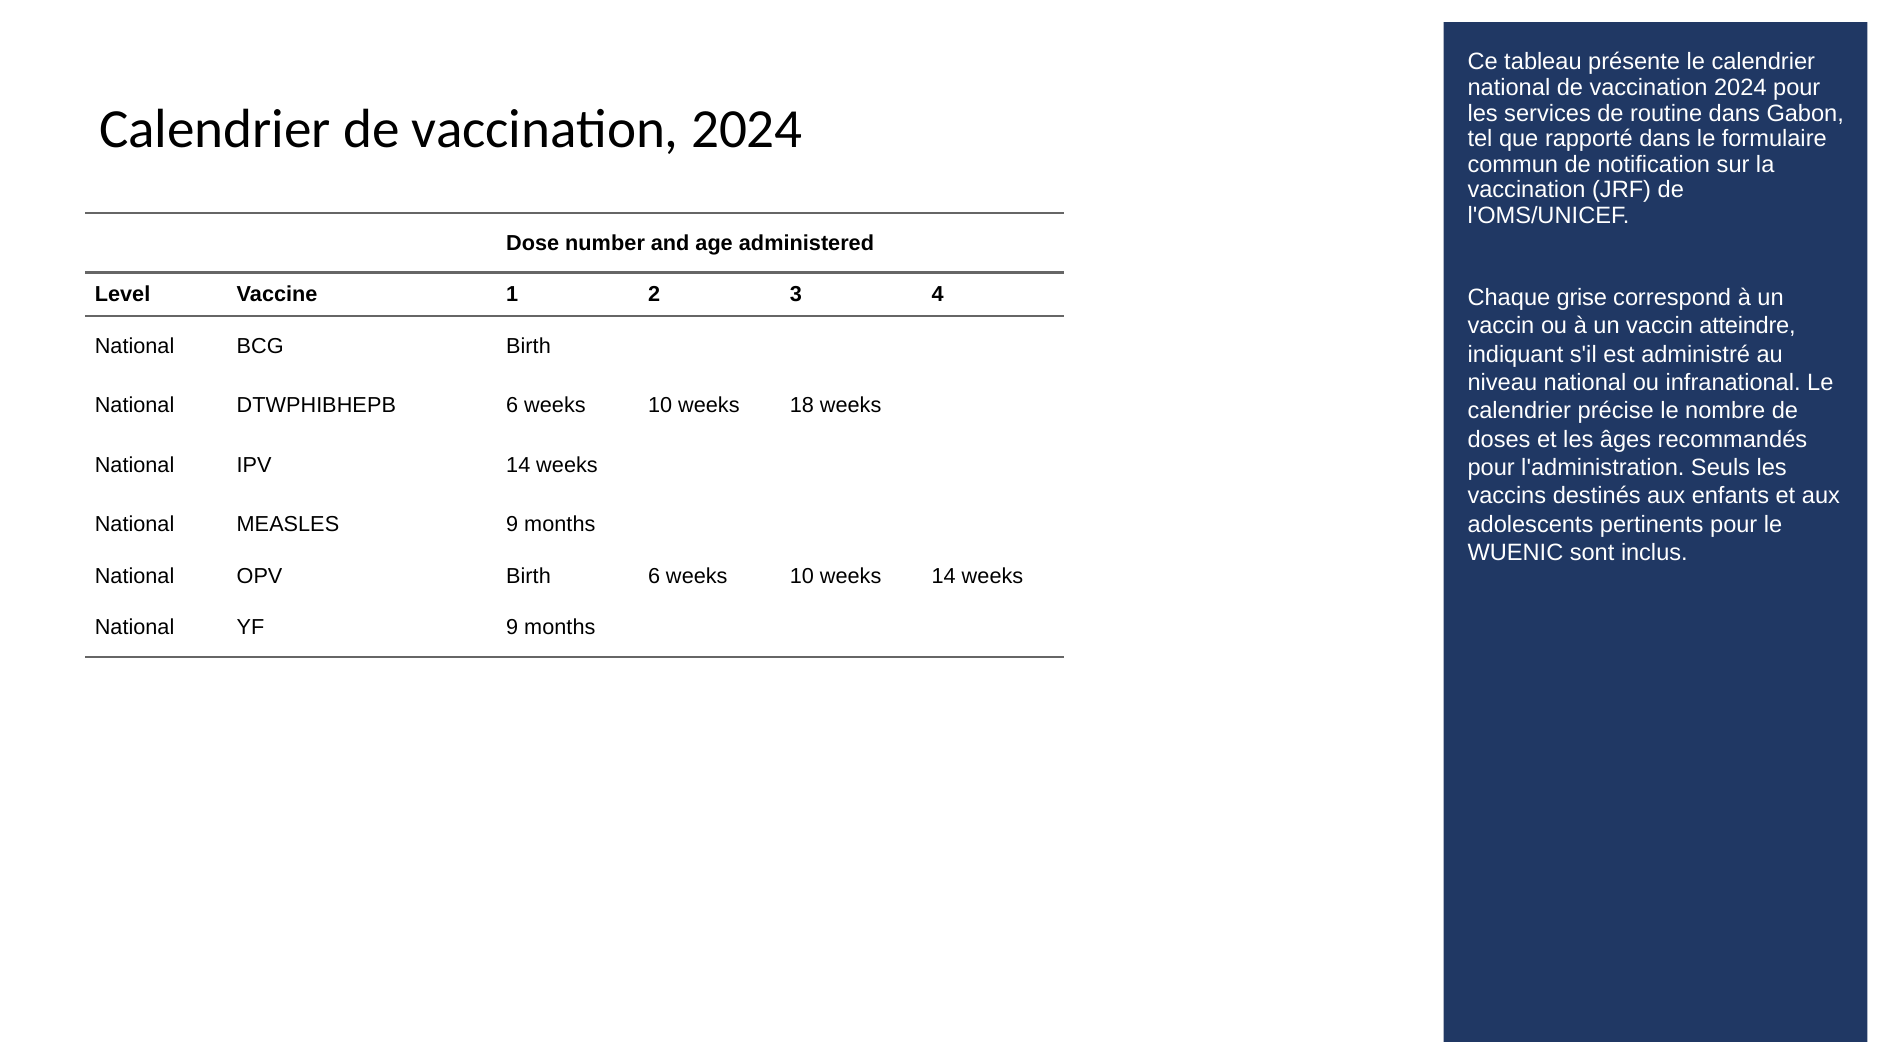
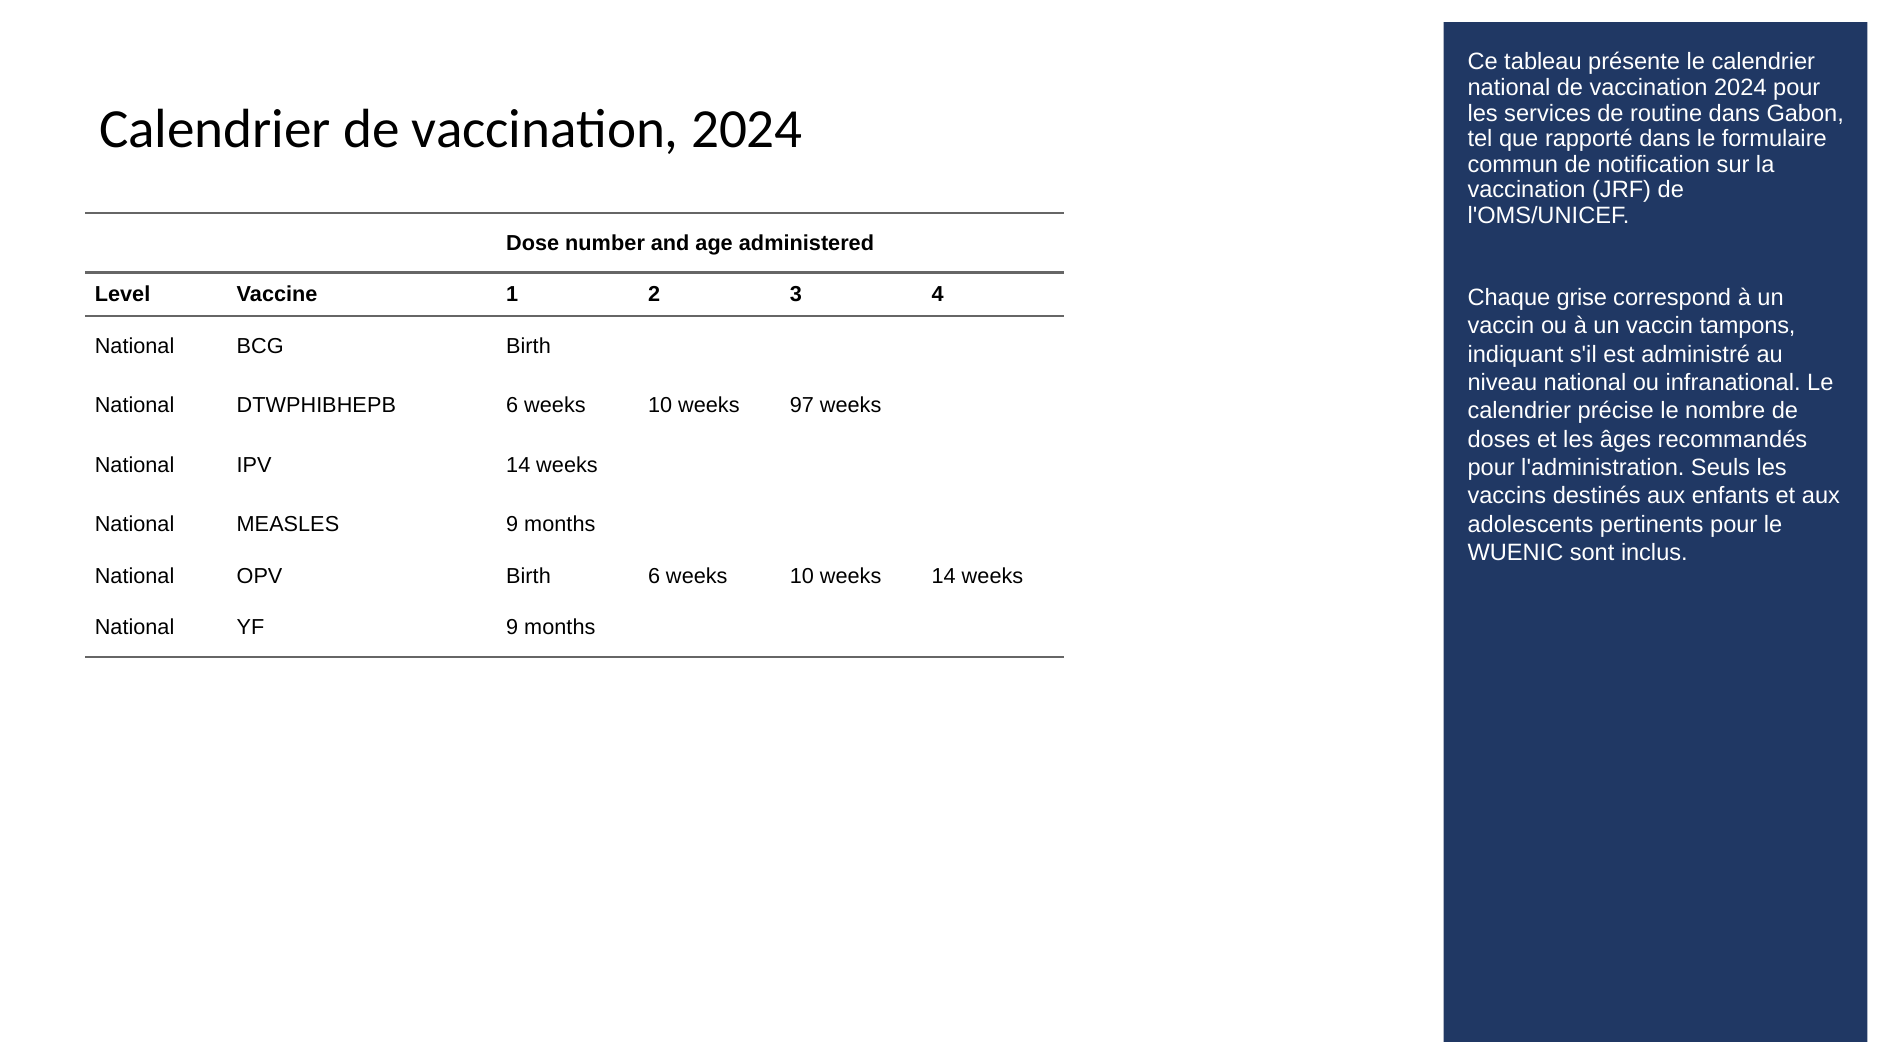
atteindre: atteindre -> tampons
18: 18 -> 97
